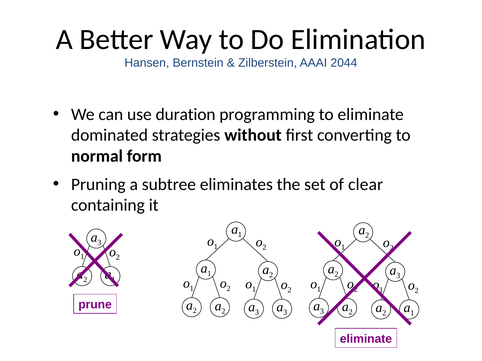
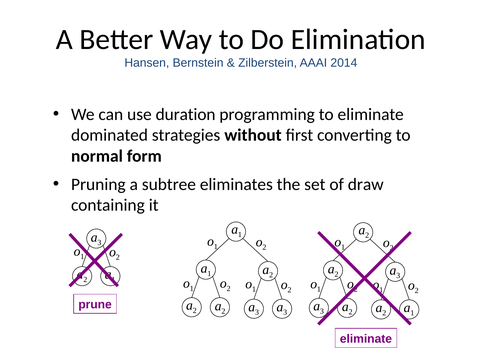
2044: 2044 -> 2014
clear: clear -> draw
